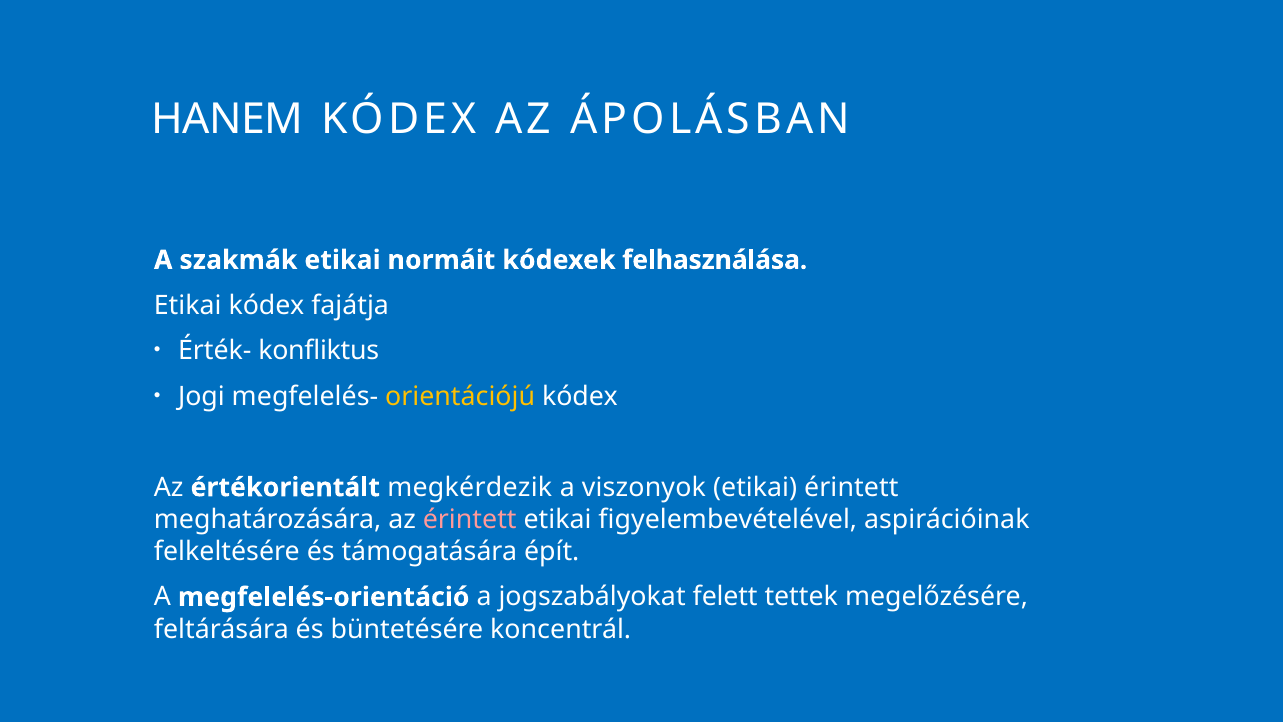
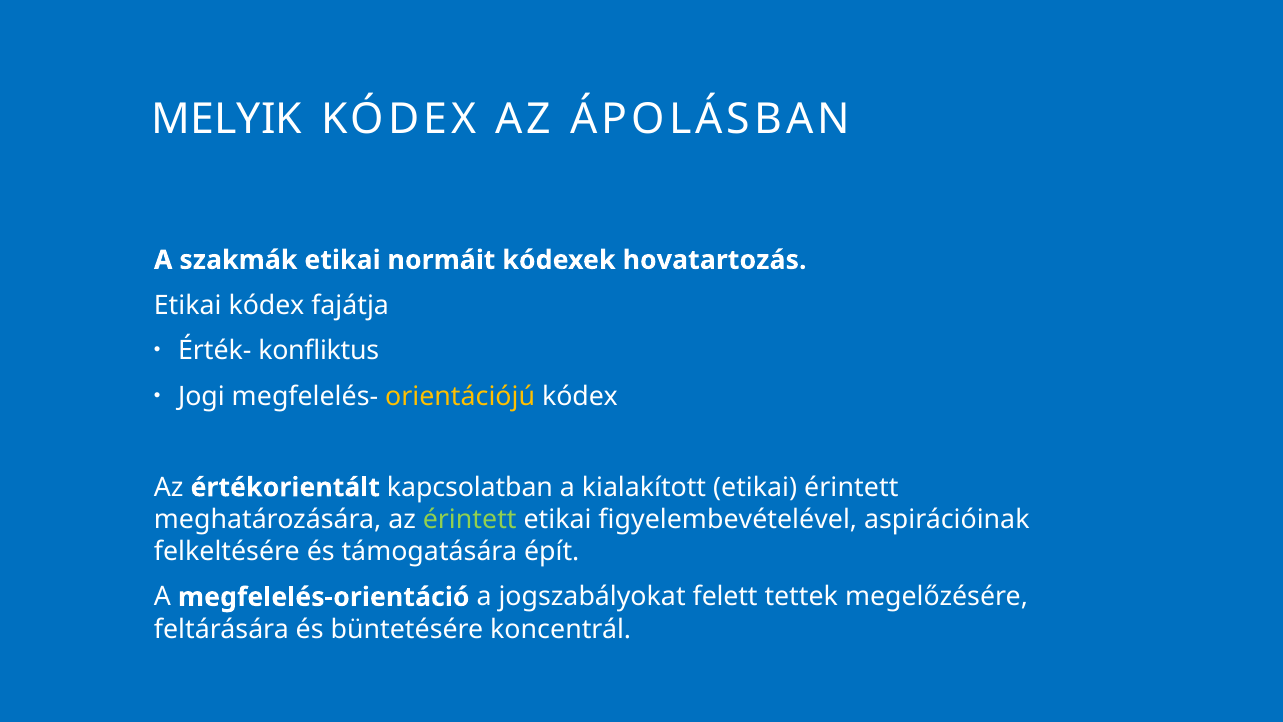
HANEM: HANEM -> MELYIK
felhasználása: felhasználása -> hovatartozás
megkérdezik: megkérdezik -> kapcsolatban
viszonyok: viszonyok -> kialakított
érintett at (470, 519) colour: pink -> light green
